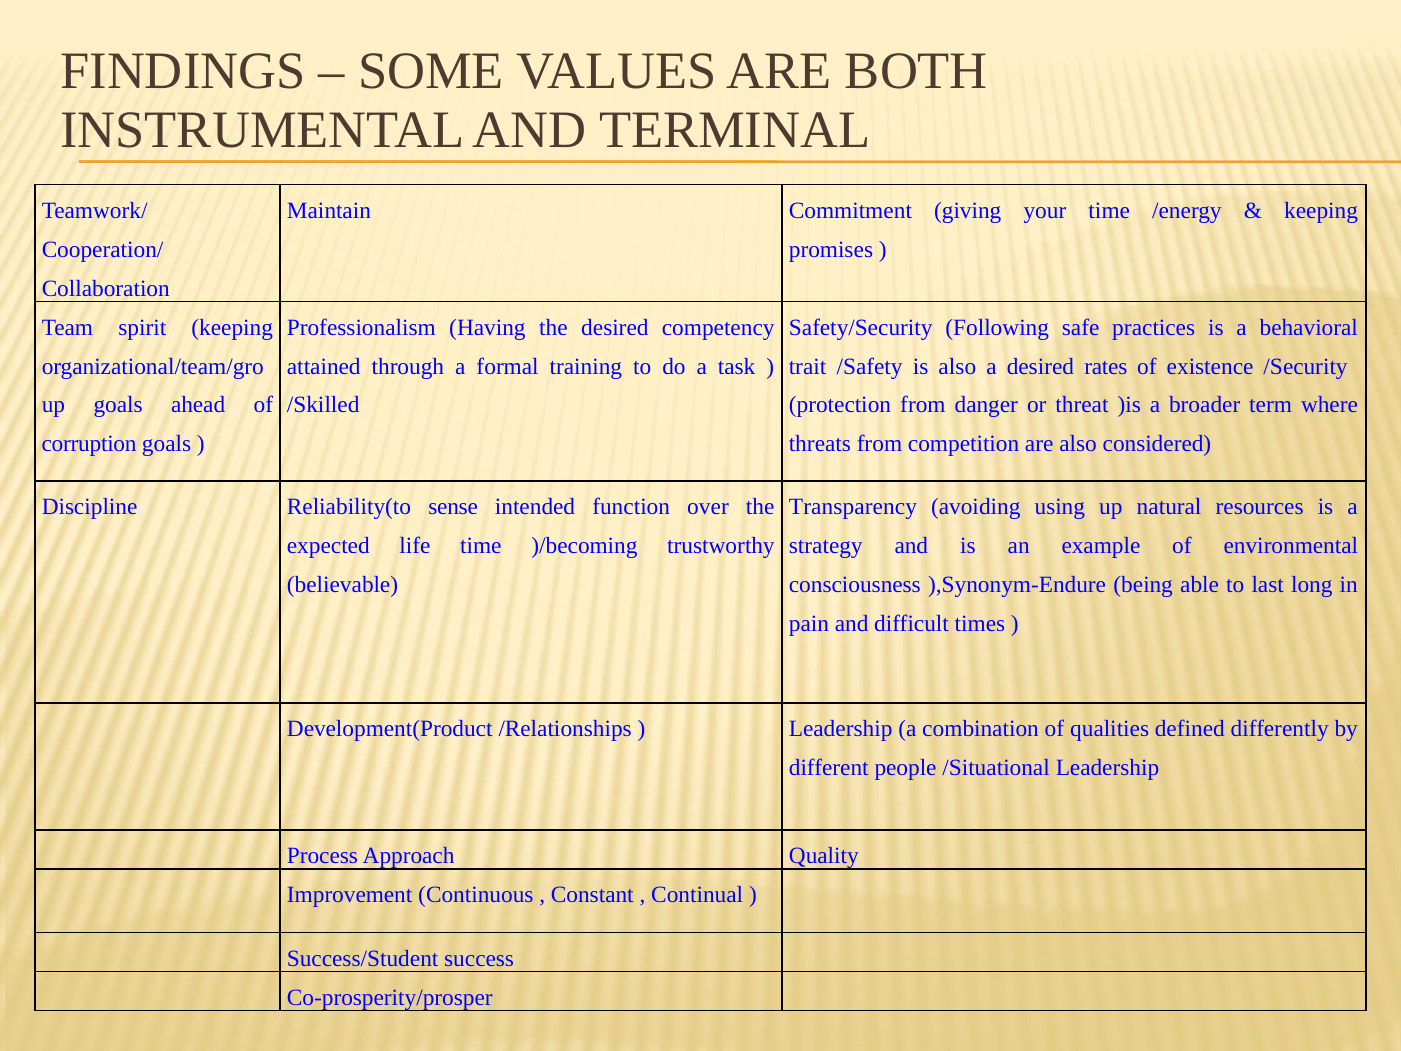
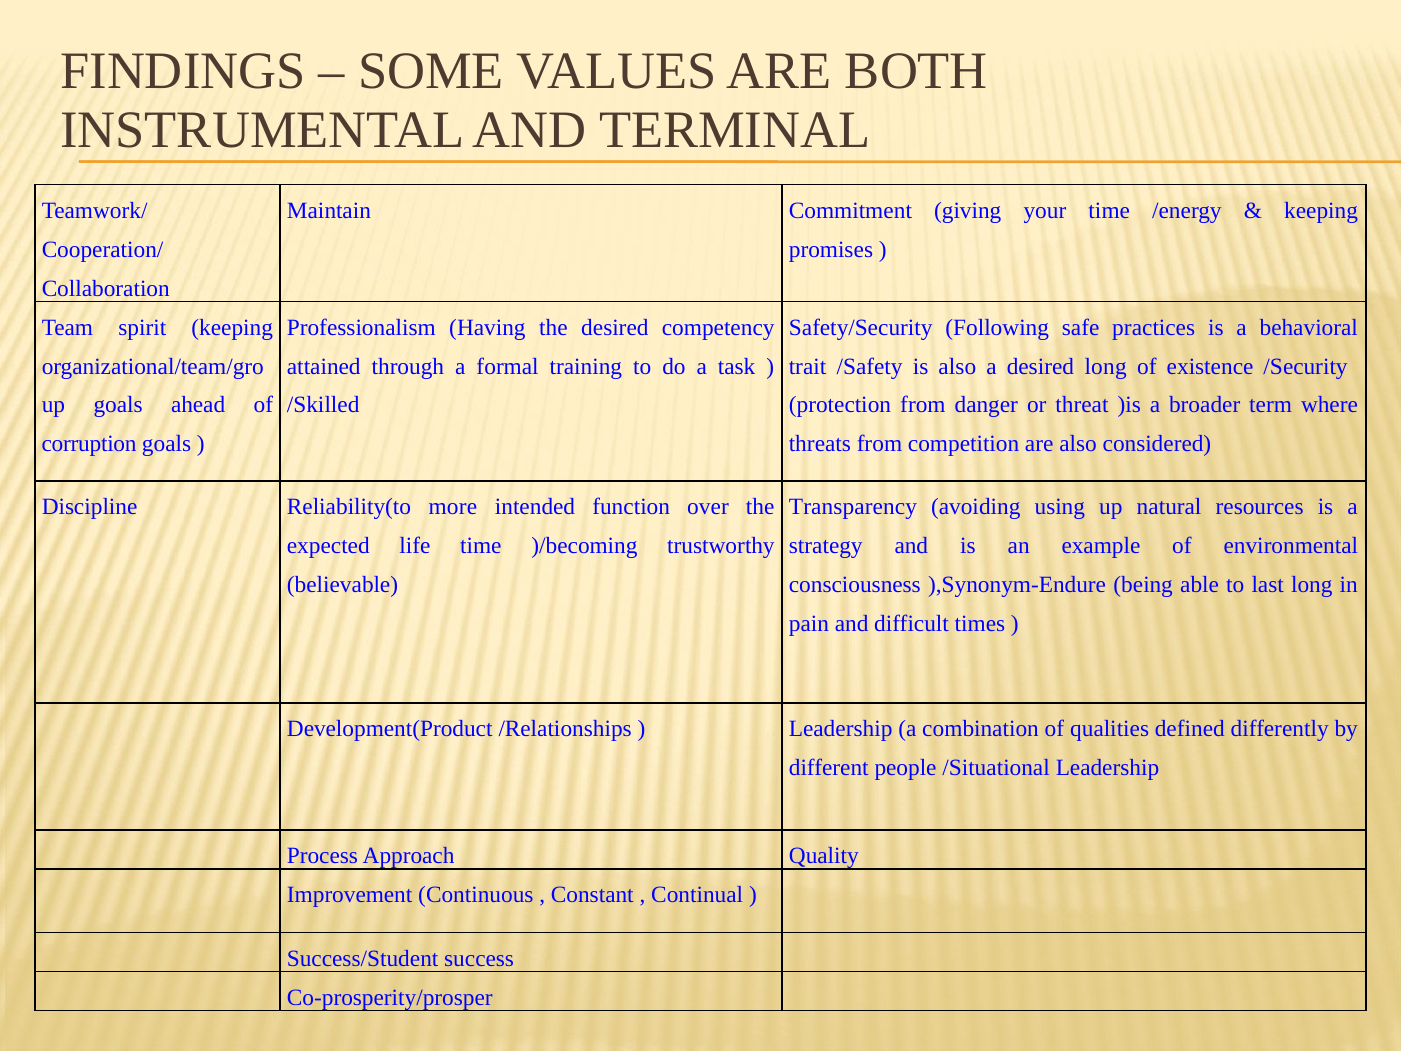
desired rates: rates -> long
sense: sense -> more
